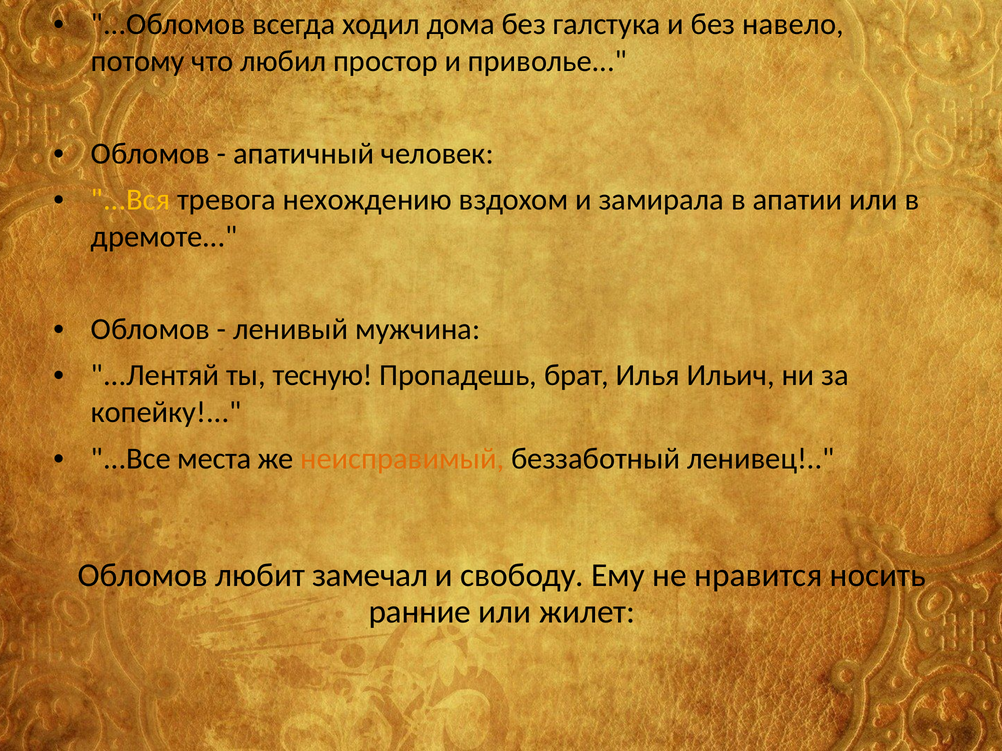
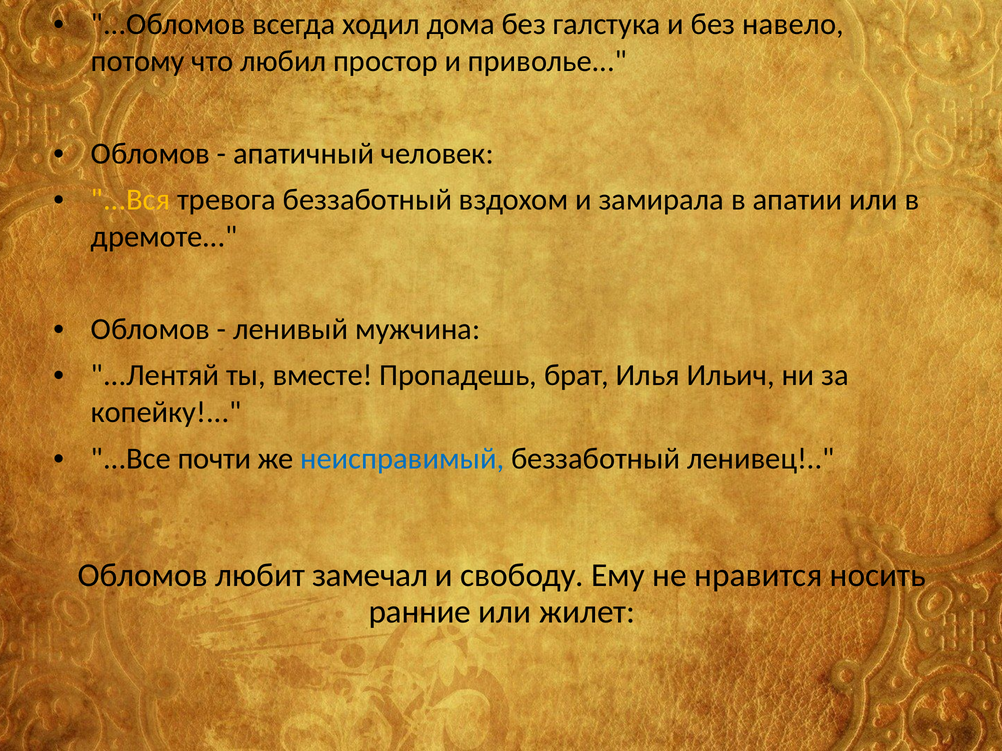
тревога нехождению: нехождению -> беззаботный
тесную: тесную -> вместе
места: места -> почти
неисправимый colour: orange -> blue
